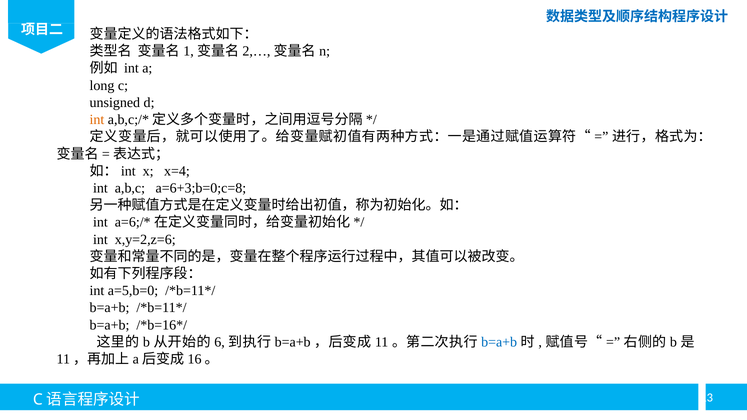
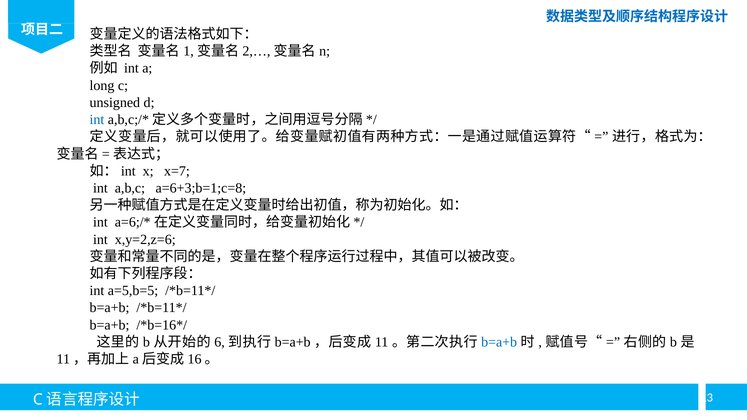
int at (97, 120) colour: orange -> blue
x=4: x=4 -> x=7
a=6+3;b=0;c=8: a=6+3;b=0;c=8 -> a=6+3;b=1;c=8
a=5,b=0: a=5,b=0 -> a=5,b=5
